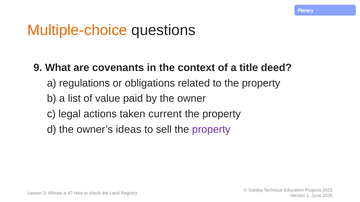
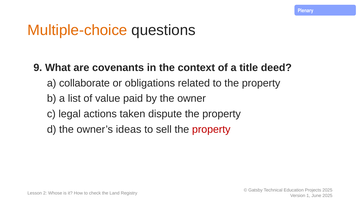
regulations: regulations -> collaborate
current: current -> dispute
property at (211, 130) colour: purple -> red
